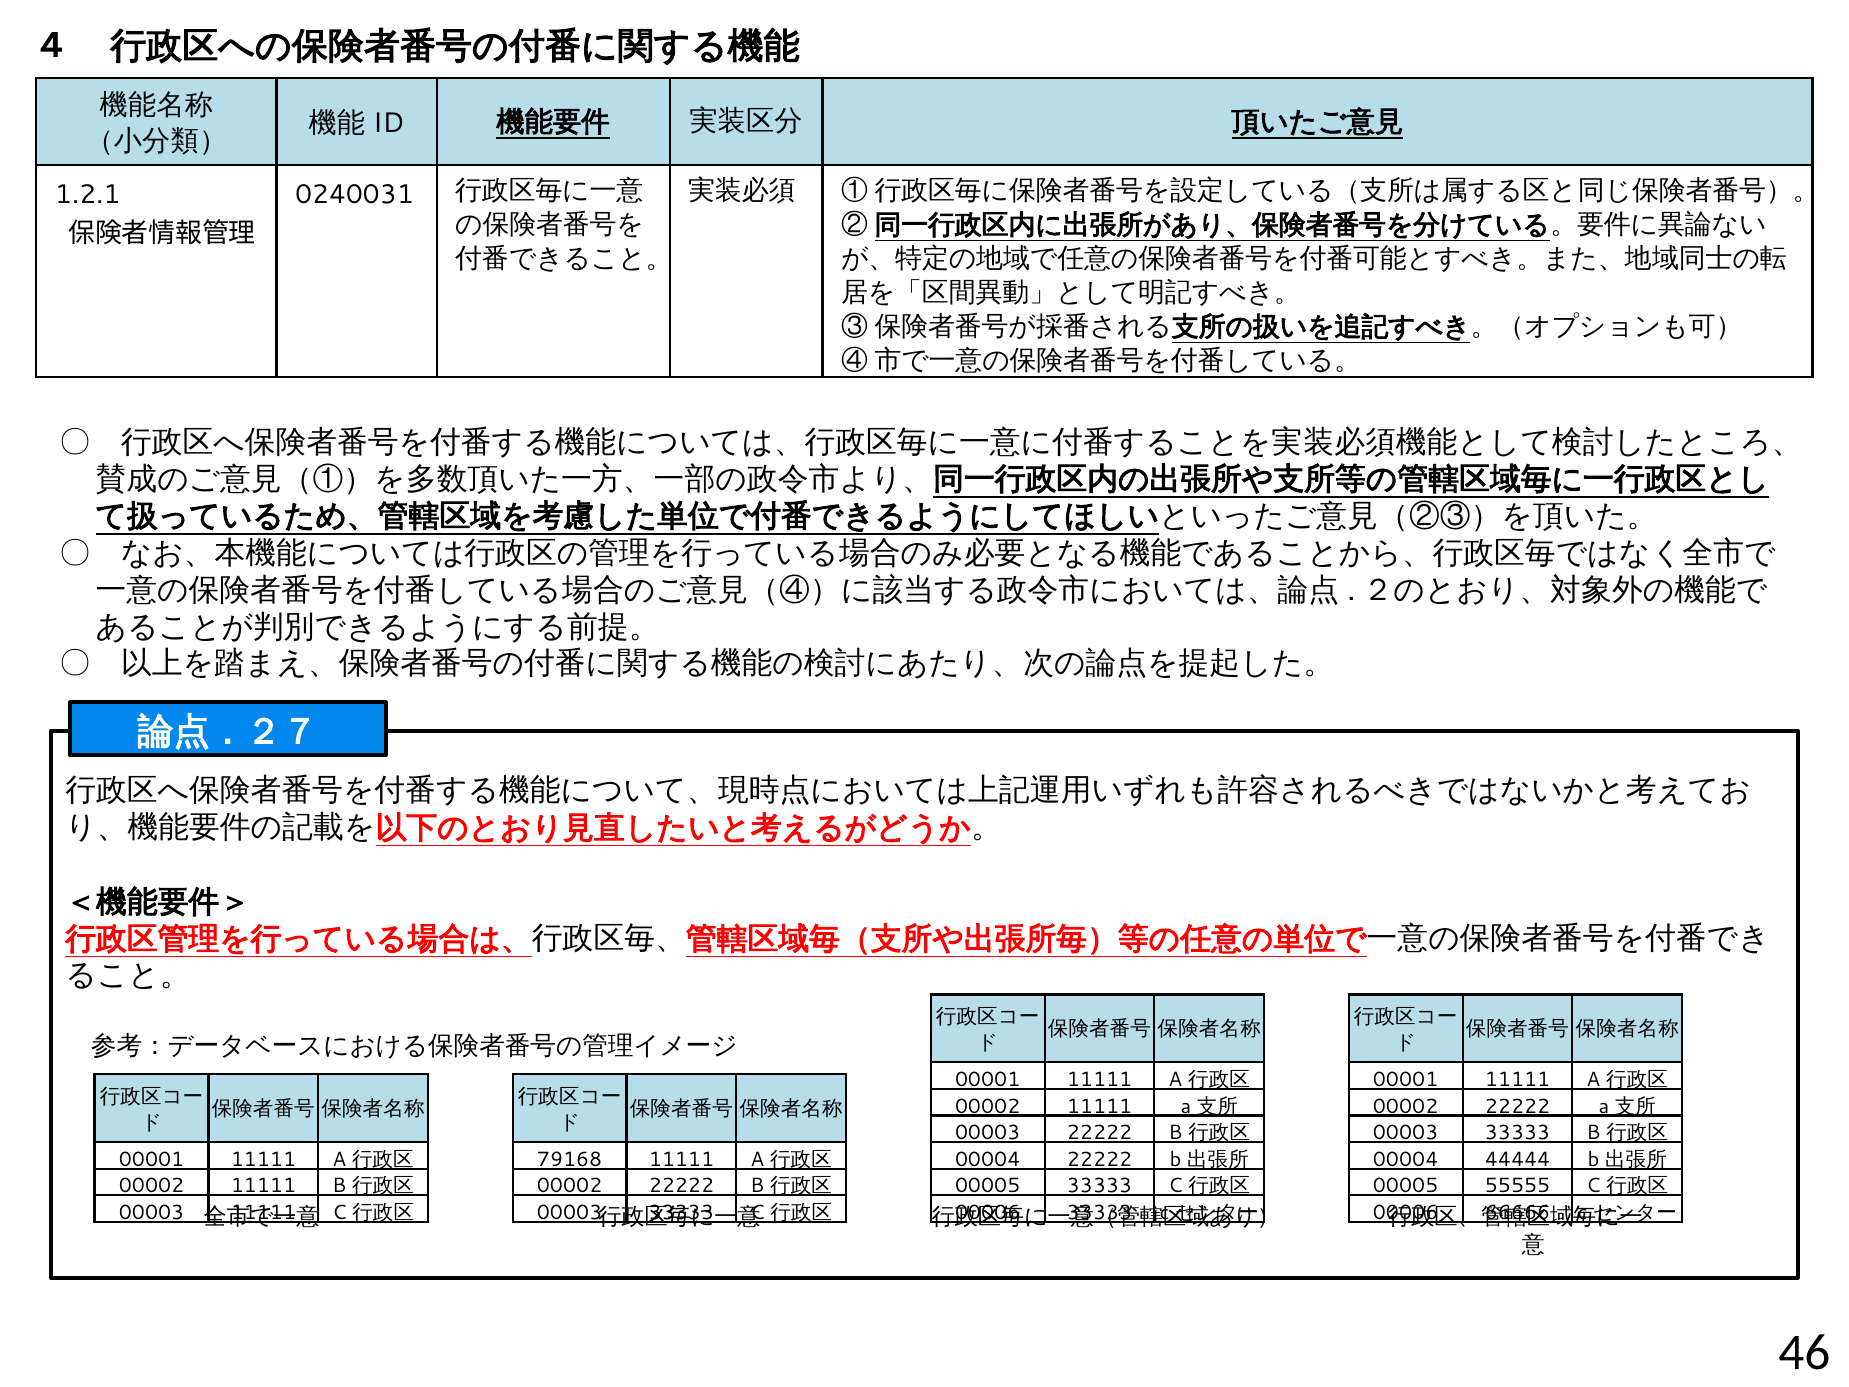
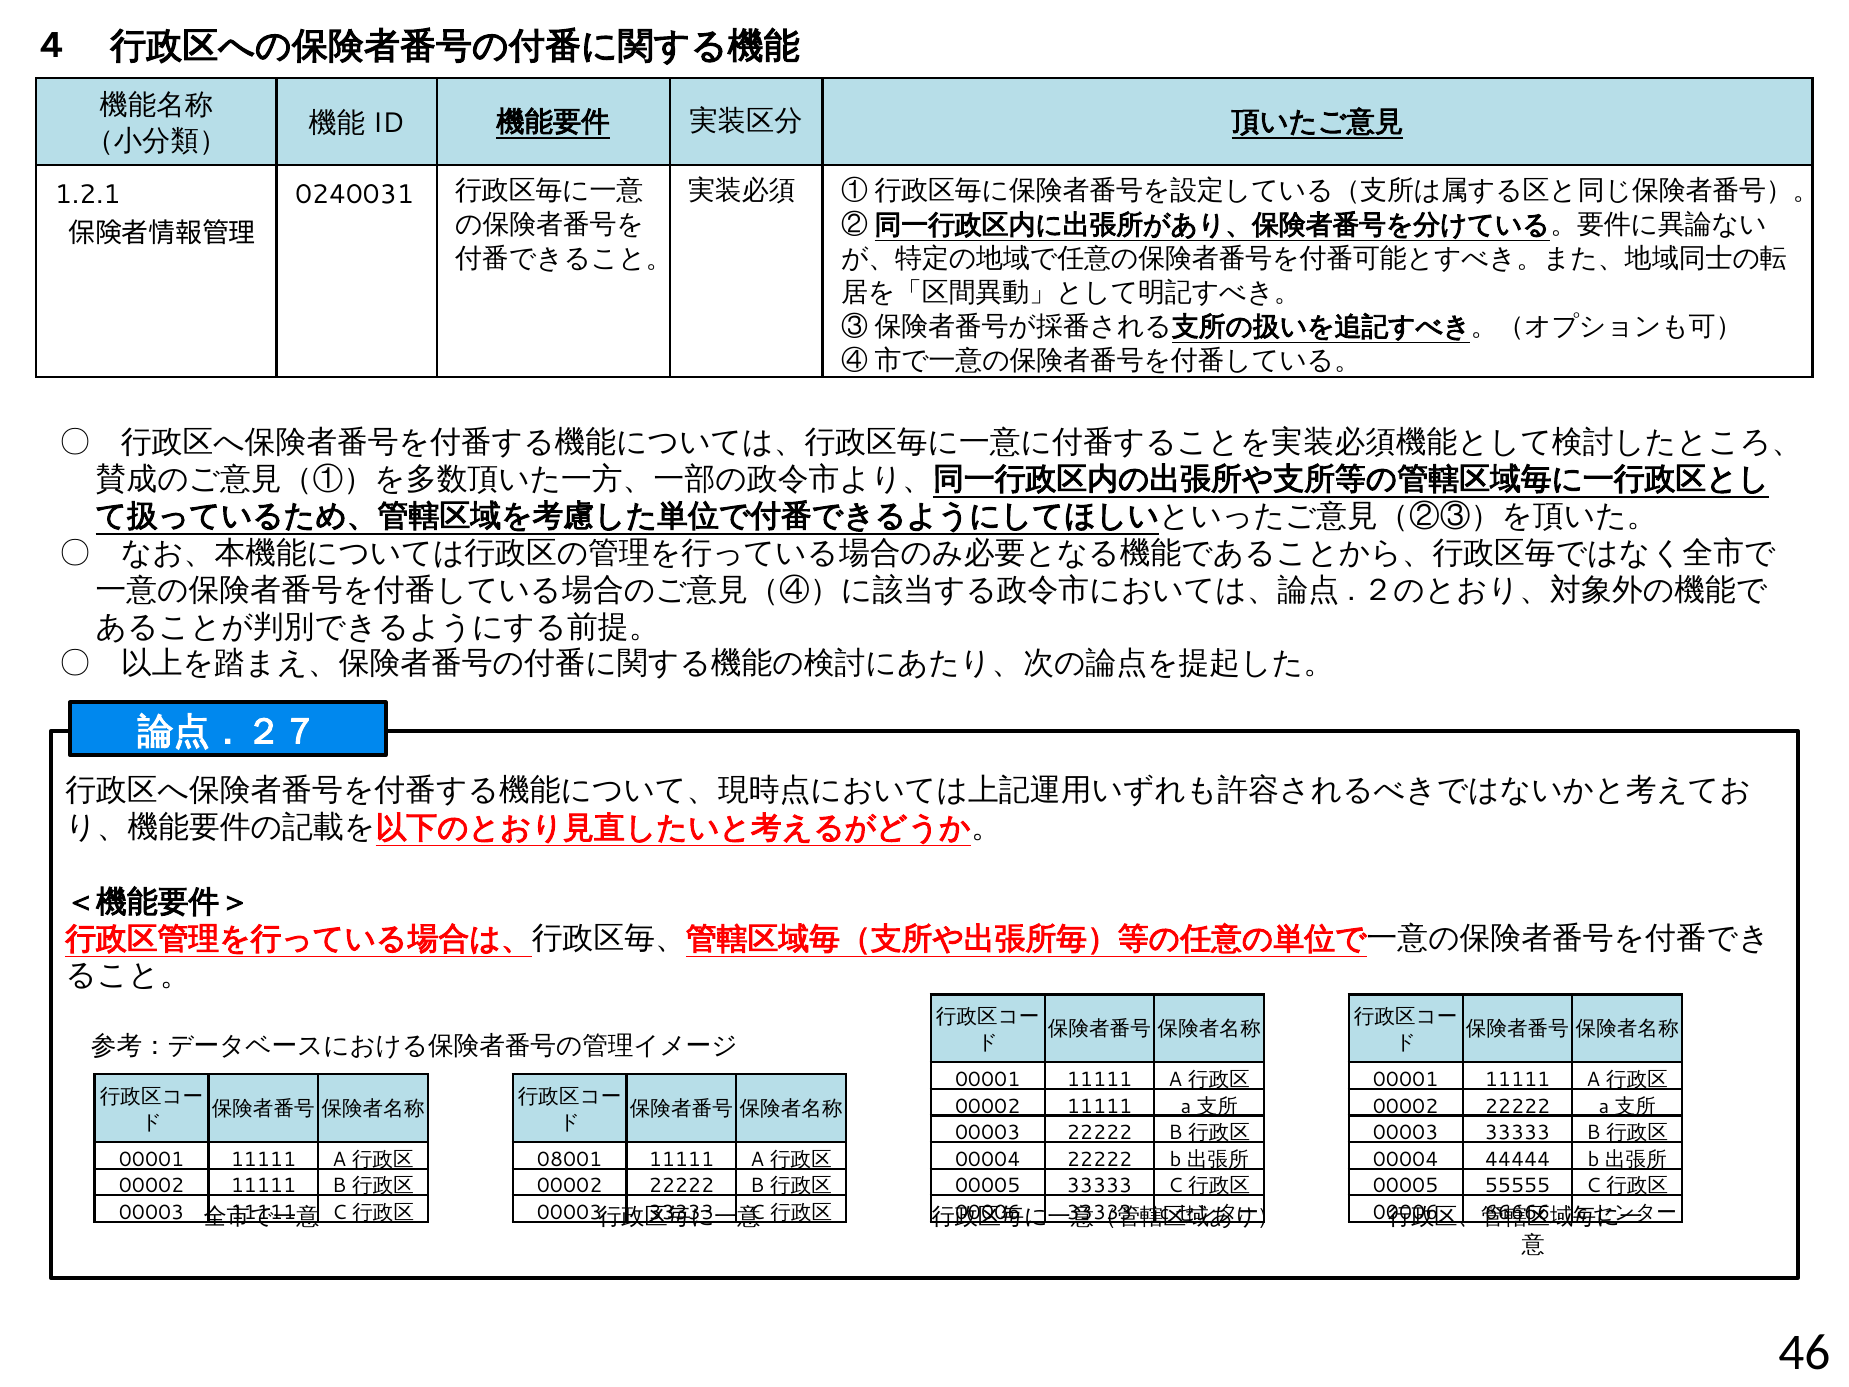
79168: 79168 -> 08001
